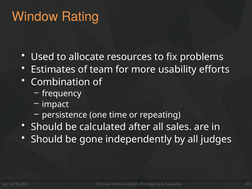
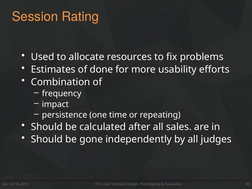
Window: Window -> Session
team: team -> done
